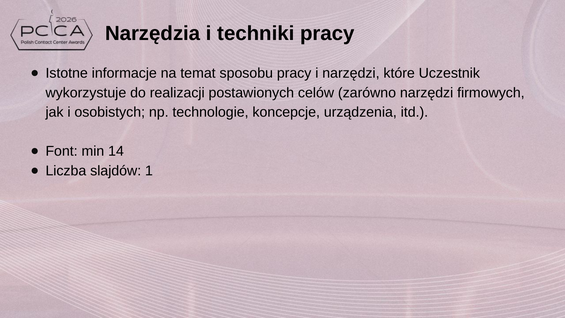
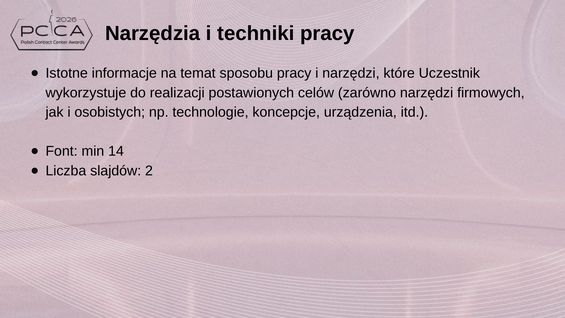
1: 1 -> 2
